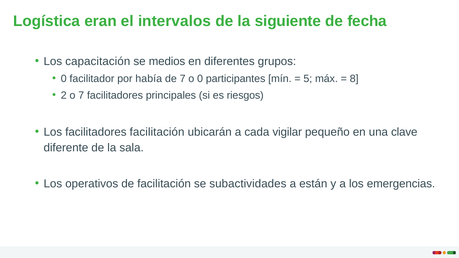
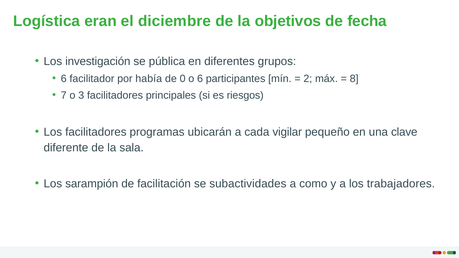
intervalos: intervalos -> diciembre
siguiente: siguiente -> objetivos
capacitación: capacitación -> investigación
medios: medios -> pública
0 at (64, 79): 0 -> 6
de 7: 7 -> 0
o 0: 0 -> 6
5: 5 -> 2
2: 2 -> 7
o 7: 7 -> 3
facilitadores facilitación: facilitación -> programas
operativos: operativos -> sarampión
están: están -> como
emergencias: emergencias -> trabajadores
